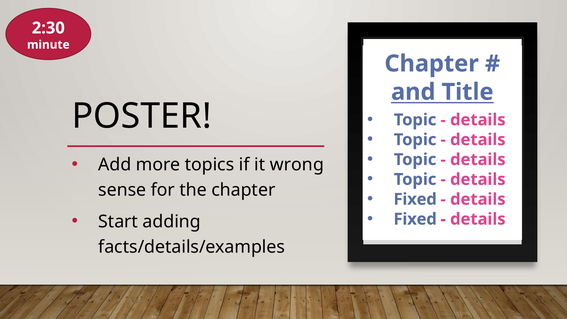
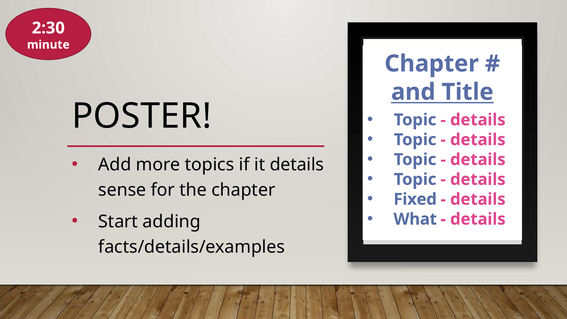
it wrong: wrong -> details
Fixed at (415, 219): Fixed -> What
